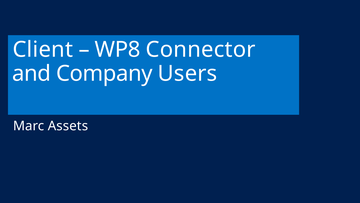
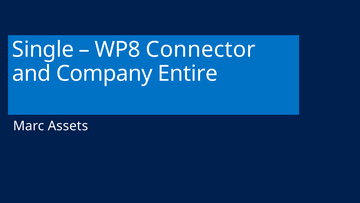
Client: Client -> Single
Users: Users -> Entire
